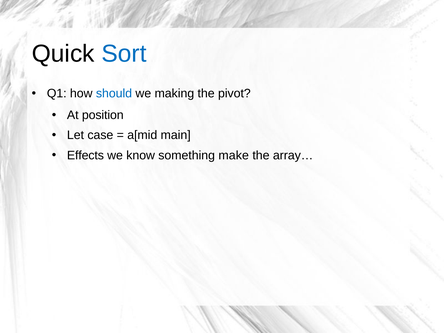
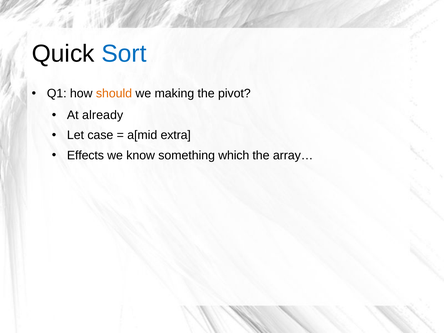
should colour: blue -> orange
position: position -> already
main: main -> extra
make: make -> which
